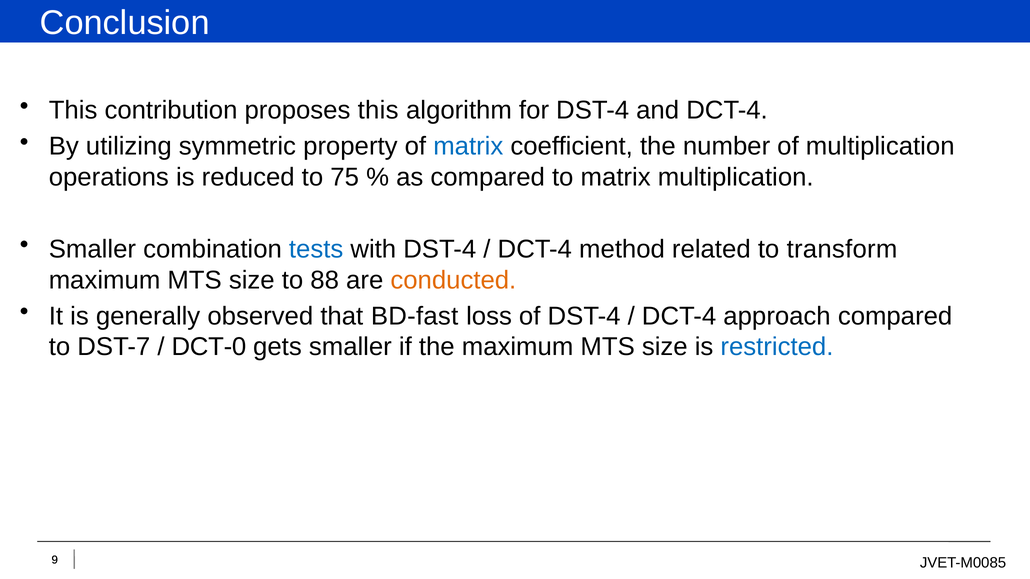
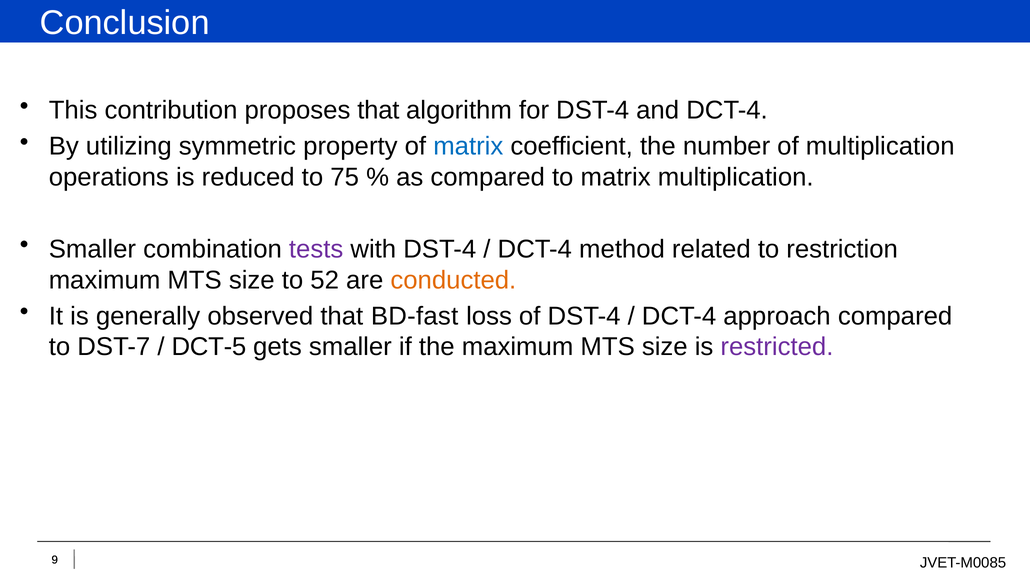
proposes this: this -> that
tests colour: blue -> purple
transform: transform -> restriction
88: 88 -> 52
DCT-0: DCT-0 -> DCT-5
restricted colour: blue -> purple
